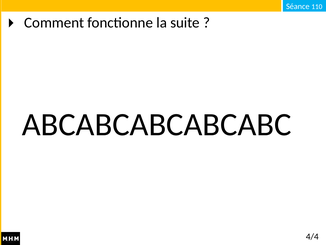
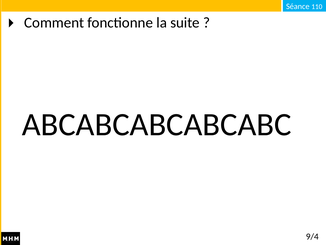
4/4: 4/4 -> 9/4
